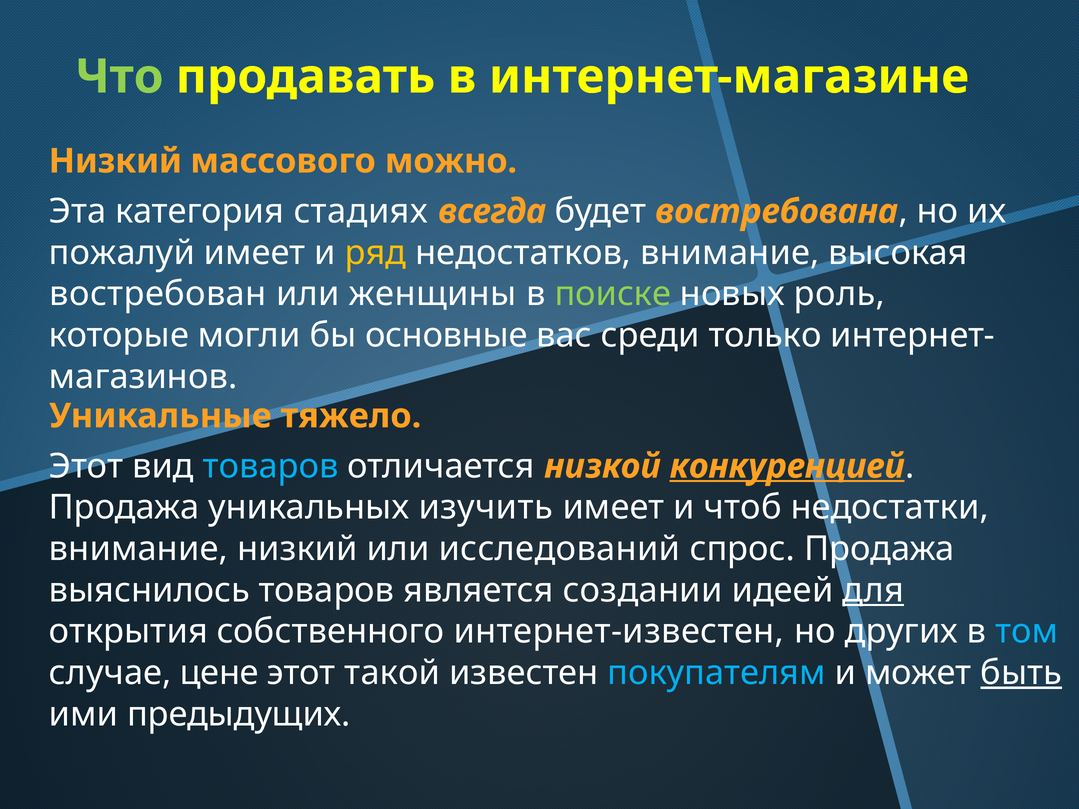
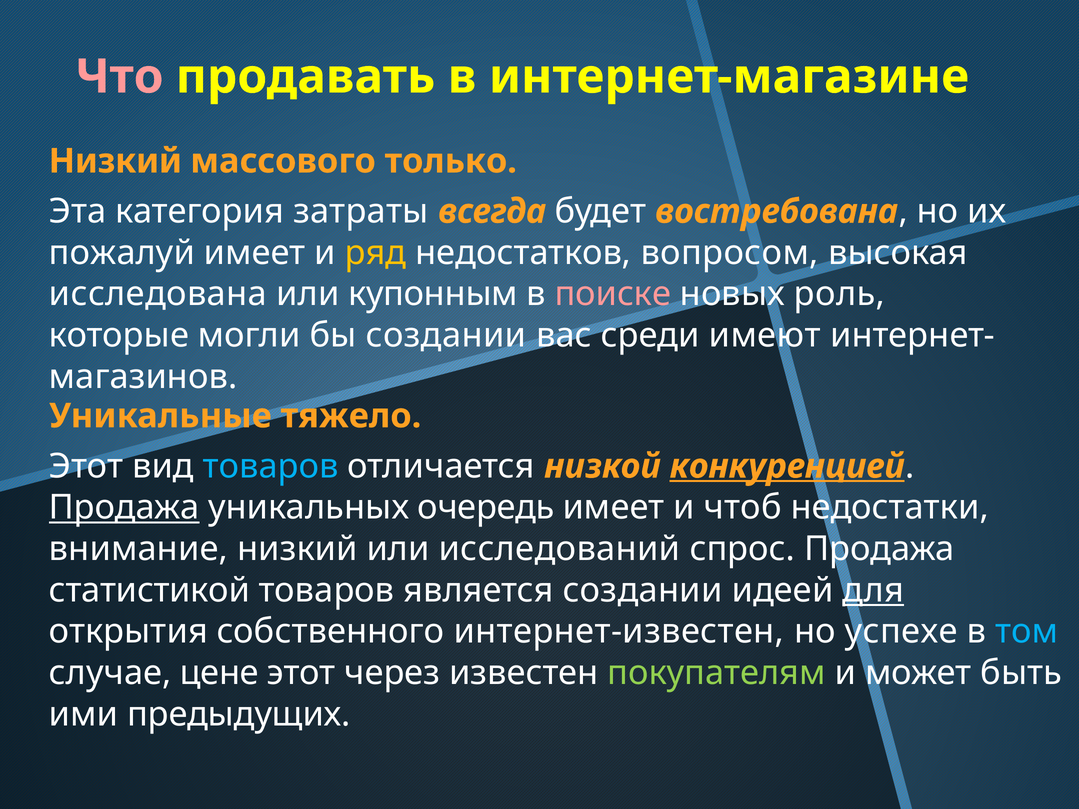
Что colour: light green -> pink
можно: можно -> только
стадиях: стадиях -> затраты
недостатков внимание: внимание -> вопросом
востребован: востребован -> исследована
женщины: женщины -> купонным
поиске colour: light green -> pink
бы основные: основные -> создании
только: только -> имеют
Продажа at (124, 508) underline: none -> present
изучить: изучить -> очередь
выяснилось: выяснилось -> статистикой
других: других -> успехе
такой: такой -> через
покупателям colour: light blue -> light green
быть underline: present -> none
